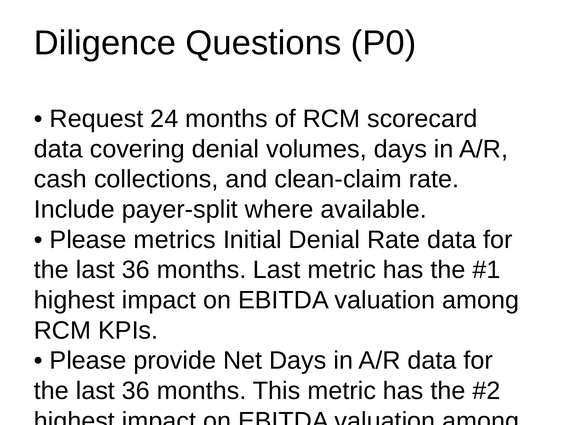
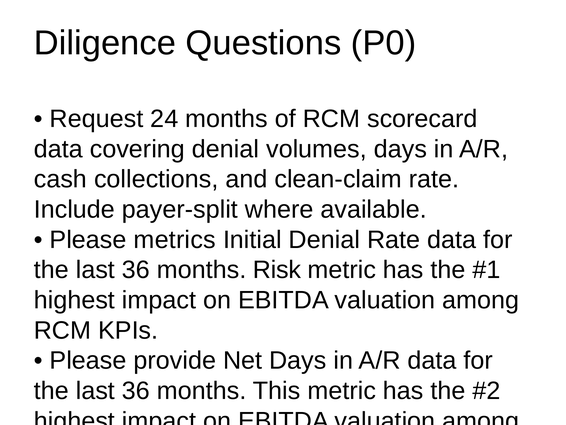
months Last: Last -> Risk
